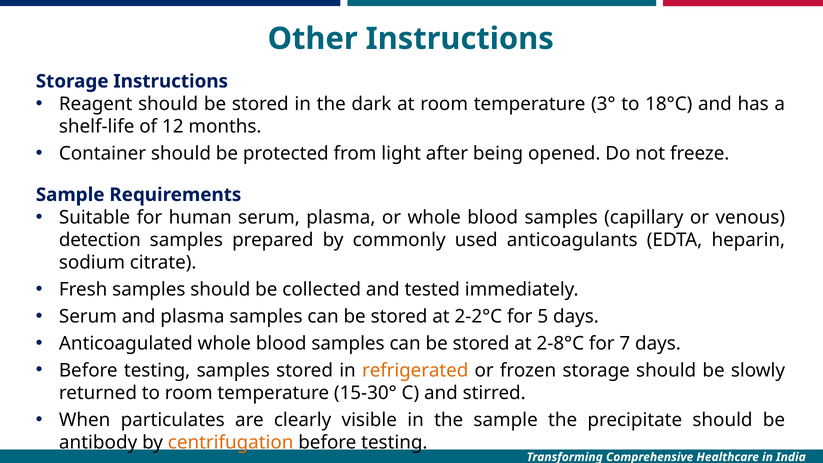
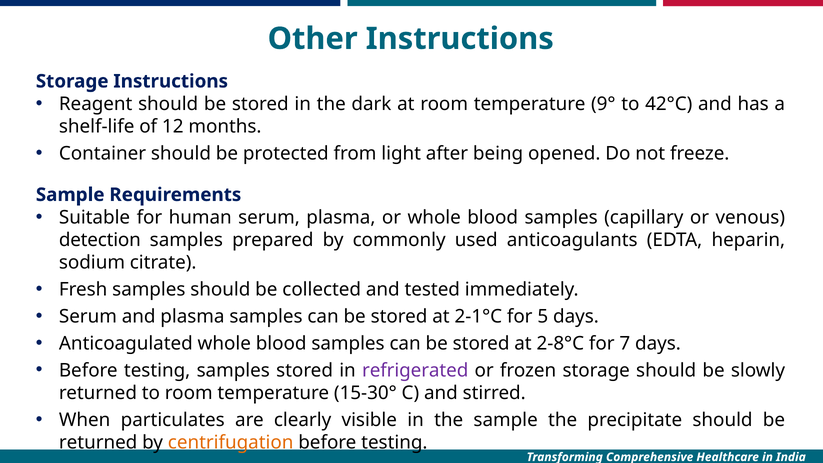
3°: 3° -> 9°
18°C: 18°C -> 42°C
2-2°C: 2-2°C -> 2-1°C
refrigerated colour: orange -> purple
antibody at (98, 442): antibody -> returned
